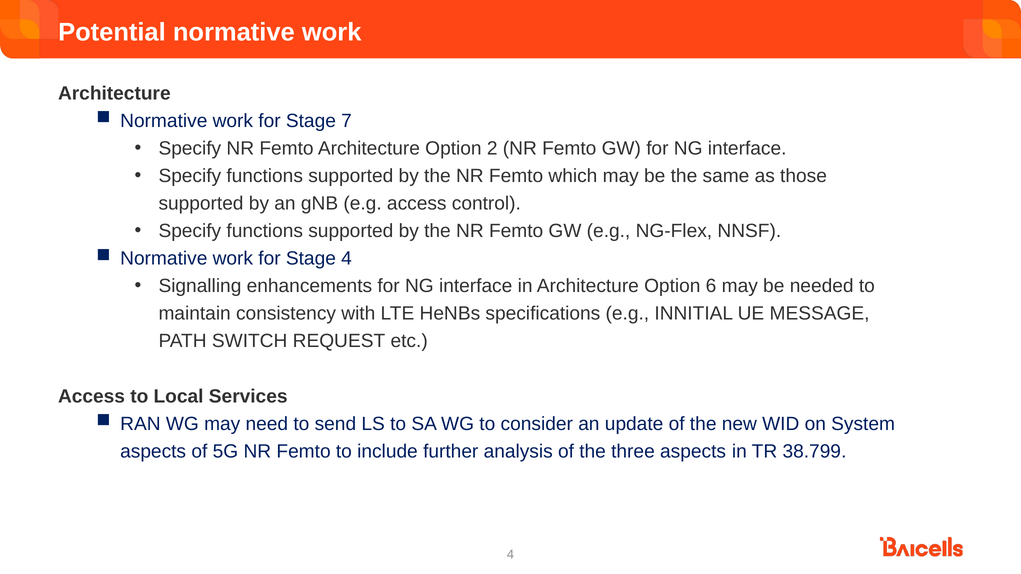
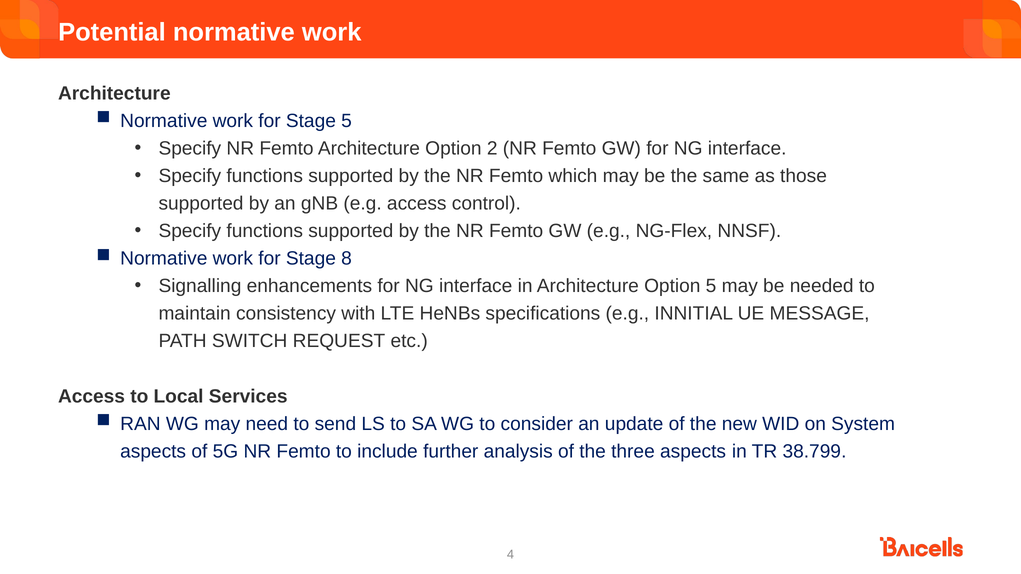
Stage 7: 7 -> 5
Stage 4: 4 -> 8
Option 6: 6 -> 5
